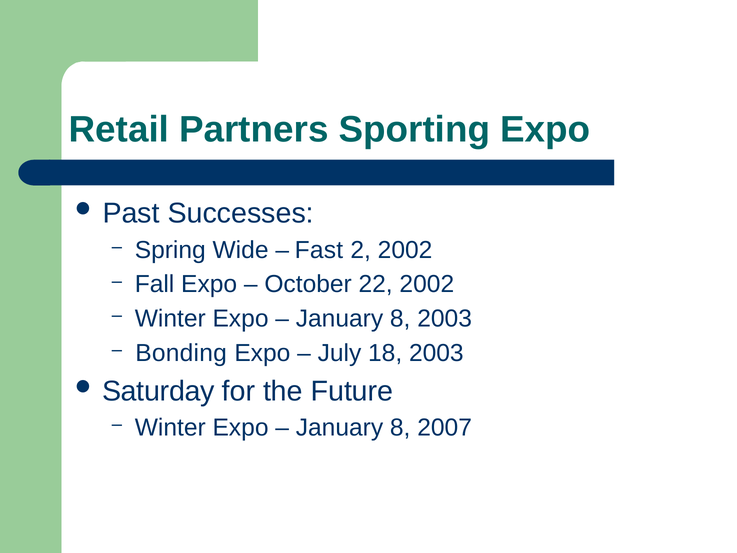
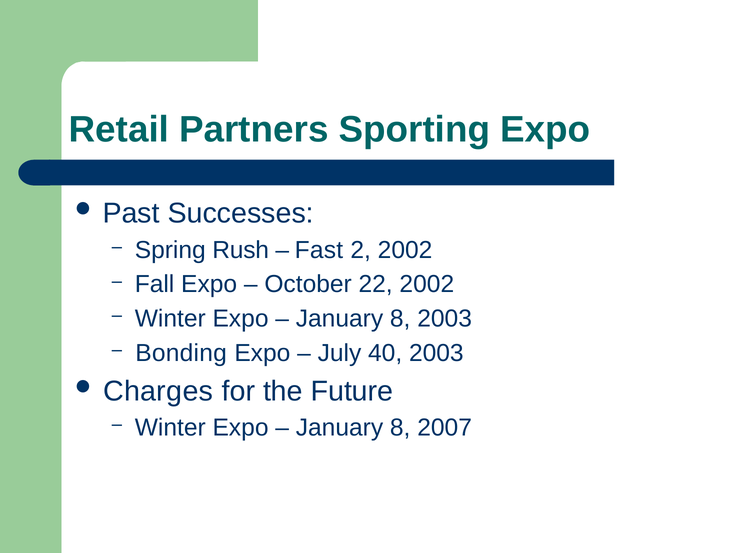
Wide: Wide -> Rush
18: 18 -> 40
Saturday: Saturday -> Charges
